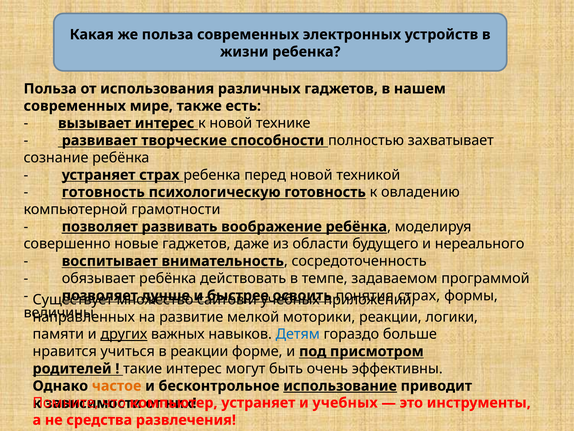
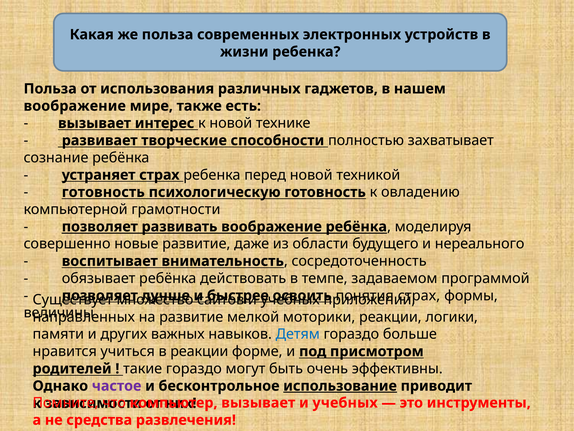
современных at (75, 106): современных -> воображение
новые гаджетов: гаджетов -> развитие
других underline: present -> none
такие интерес: интерес -> гораздо
частое colour: orange -> purple
устраняет at (258, 402): устраняет -> вызывает
